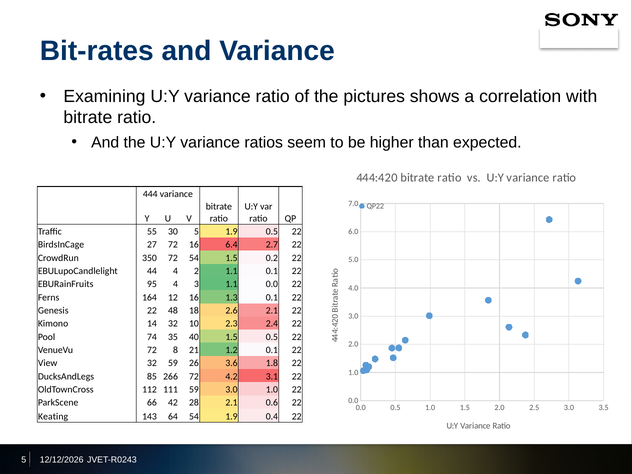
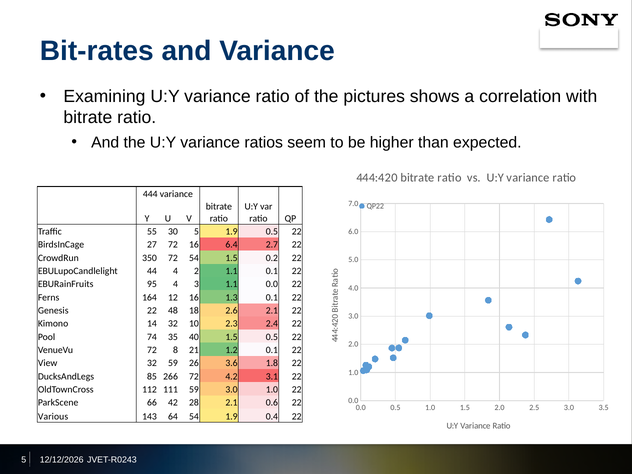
Keating: Keating -> Various
